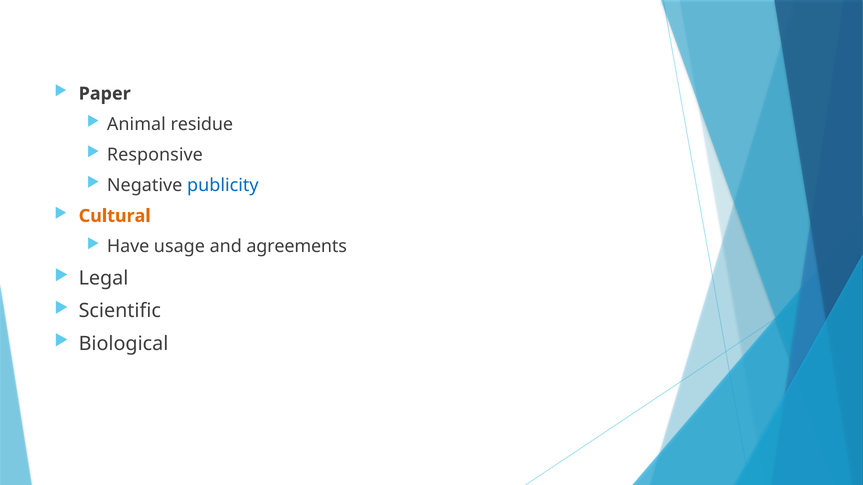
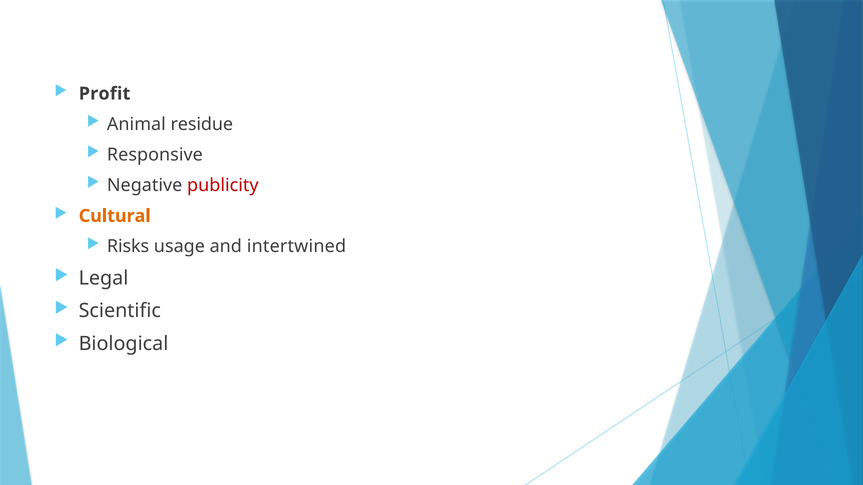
Paper: Paper -> Profit
publicity colour: blue -> red
Have: Have -> Risks
agreements: agreements -> intertwined
